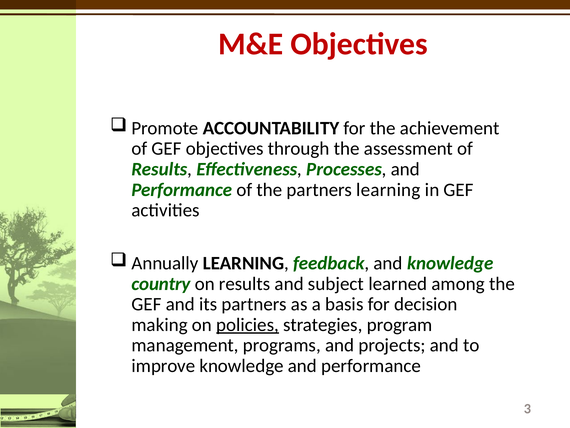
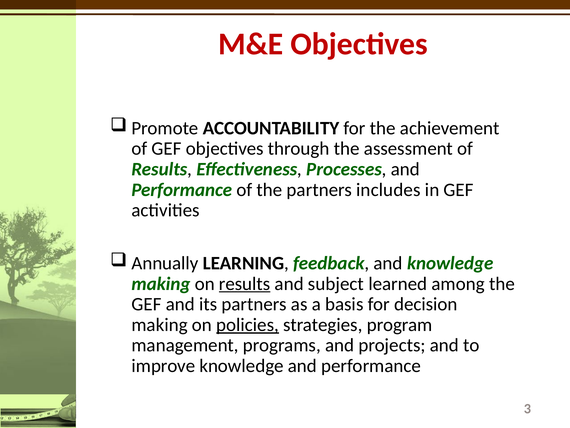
partners learning: learning -> includes
country at (161, 283): country -> making
results at (245, 283) underline: none -> present
